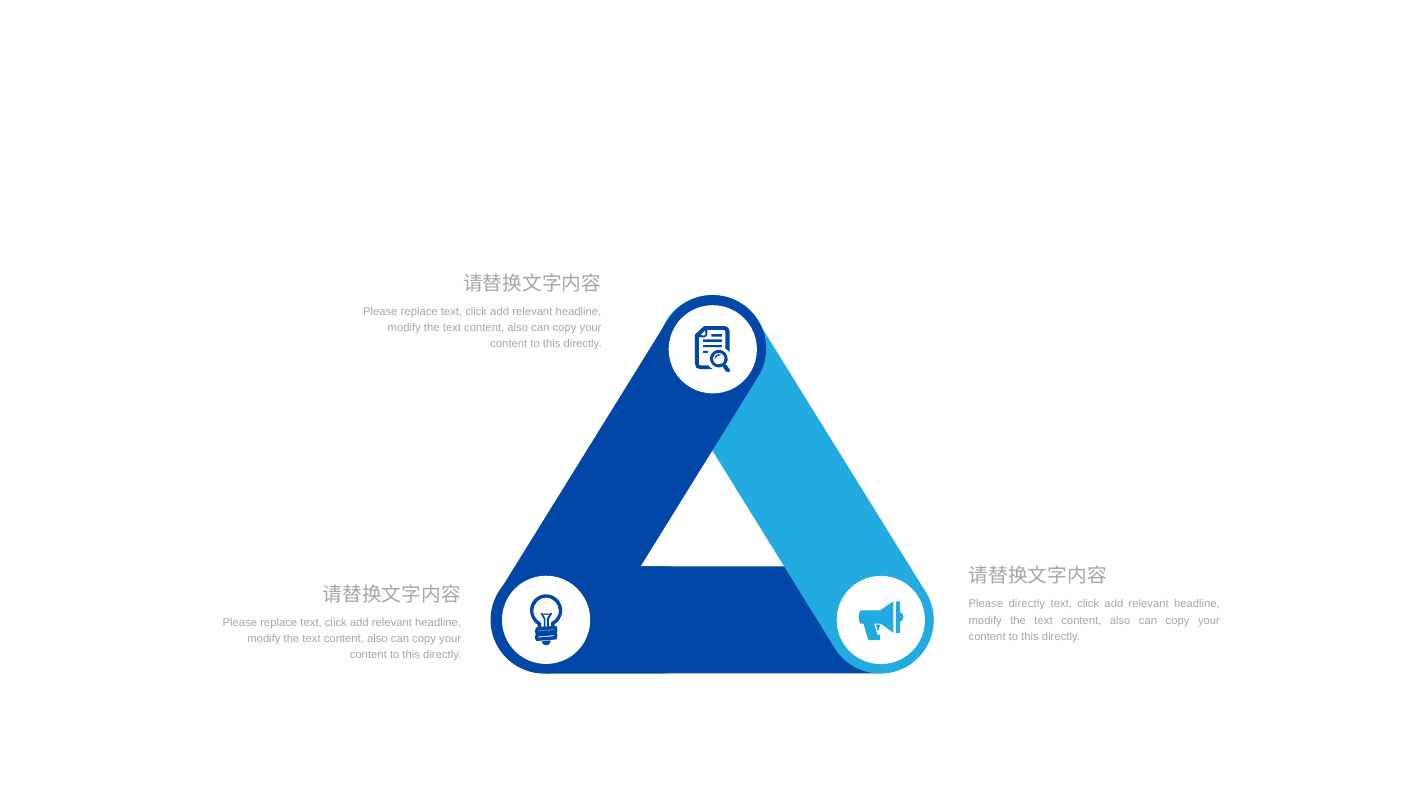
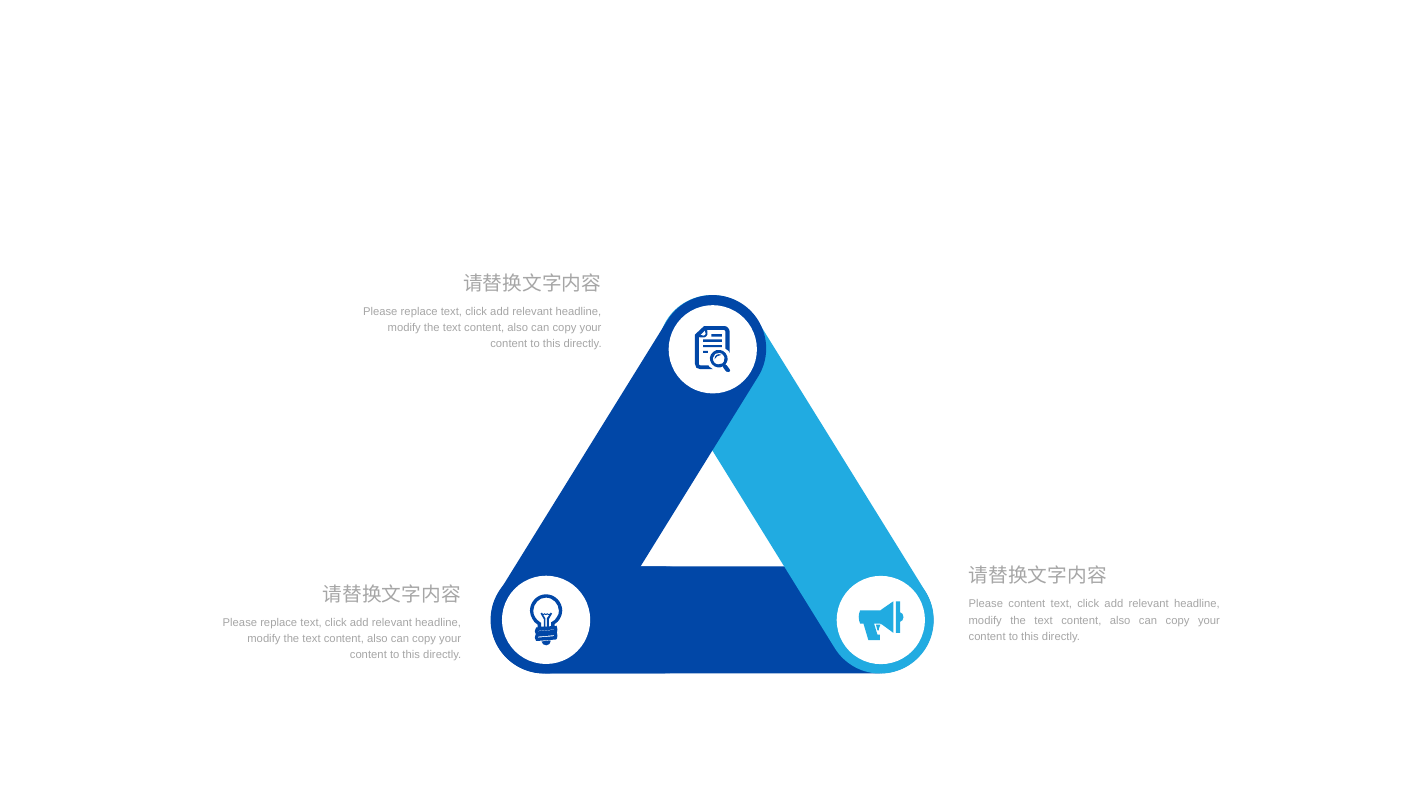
Please directly: directly -> content
